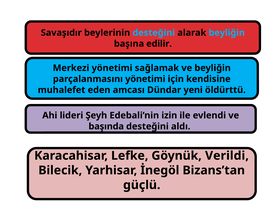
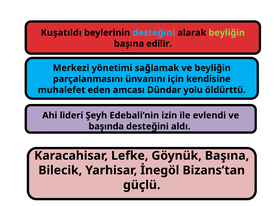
Savaşıdır: Savaşıdır -> Kuşatıldı
beyliğin at (227, 33) colour: light blue -> light green
parçalanmasını yönetimi: yönetimi -> ünvanını
yeni: yeni -> yolu
Göynük Verildi: Verildi -> Başına
